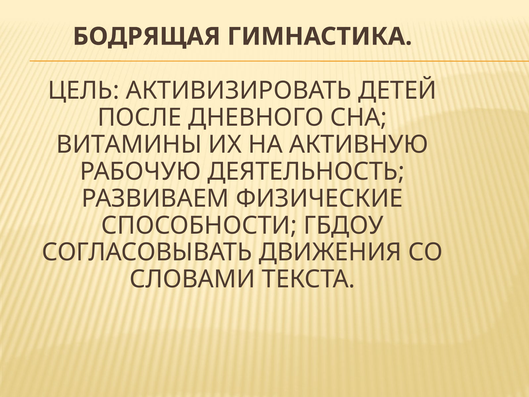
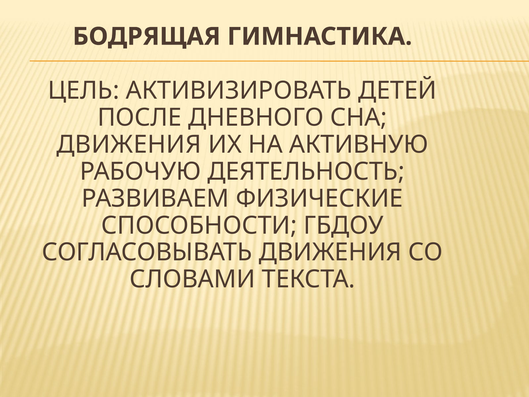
ВИТАМИНЫ at (129, 144): ВИТАМИНЫ -> ДВИЖЕНИЯ
